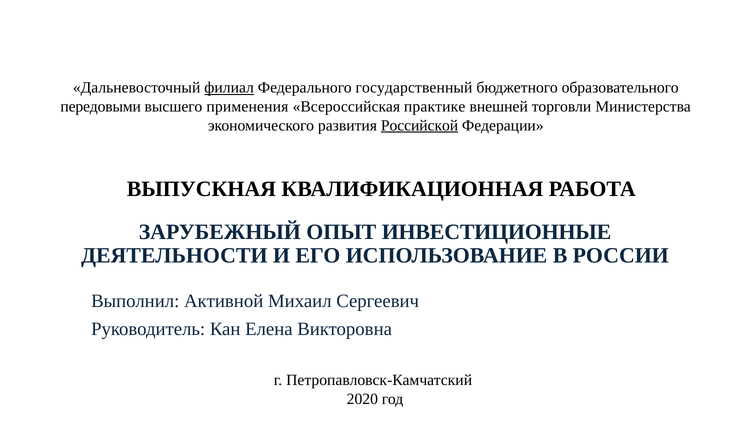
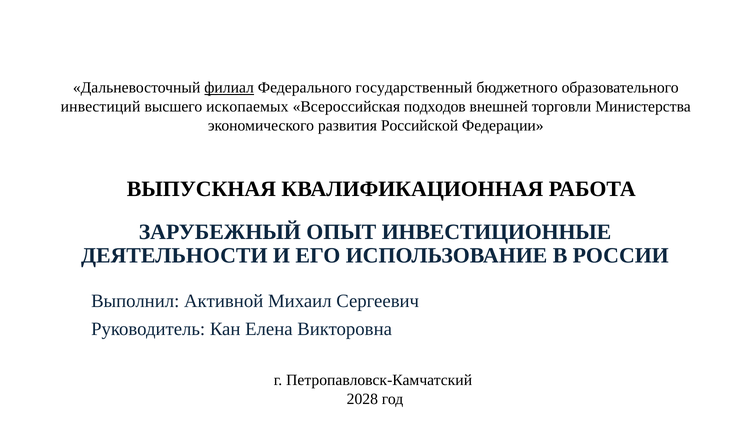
передовыми: передовыми -> инвестиций
применения: применения -> ископаемых
практике: практике -> подходов
Российской underline: present -> none
2020: 2020 -> 2028
